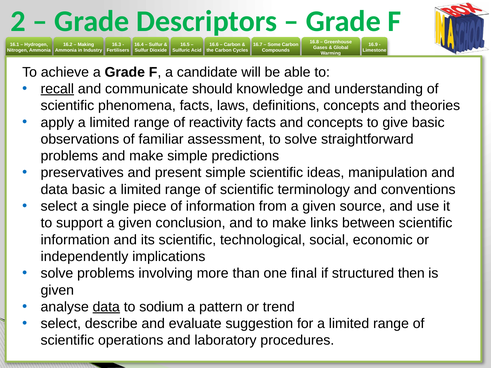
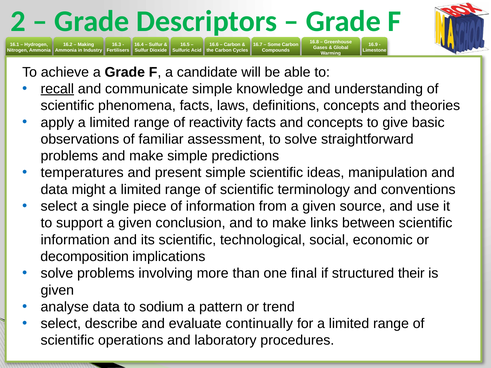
communicate should: should -> simple
preservatives: preservatives -> temperatures
data basic: basic -> might
independently: independently -> decomposition
then: then -> their
data at (106, 307) underline: present -> none
suggestion: suggestion -> continually
